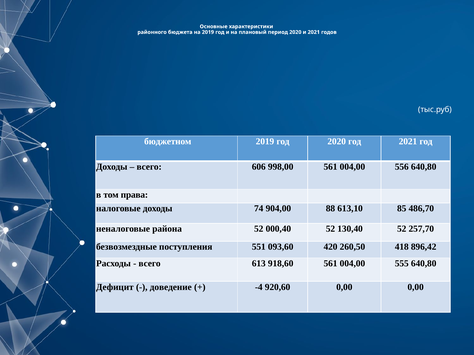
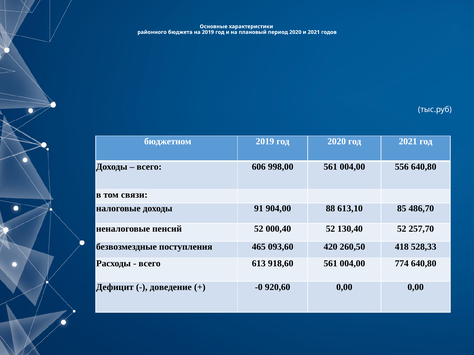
права: права -> связи
74: 74 -> 91
района: района -> пенсий
551: 551 -> 465
896,42: 896,42 -> 528,33
555: 555 -> 774
-4: -4 -> -0
